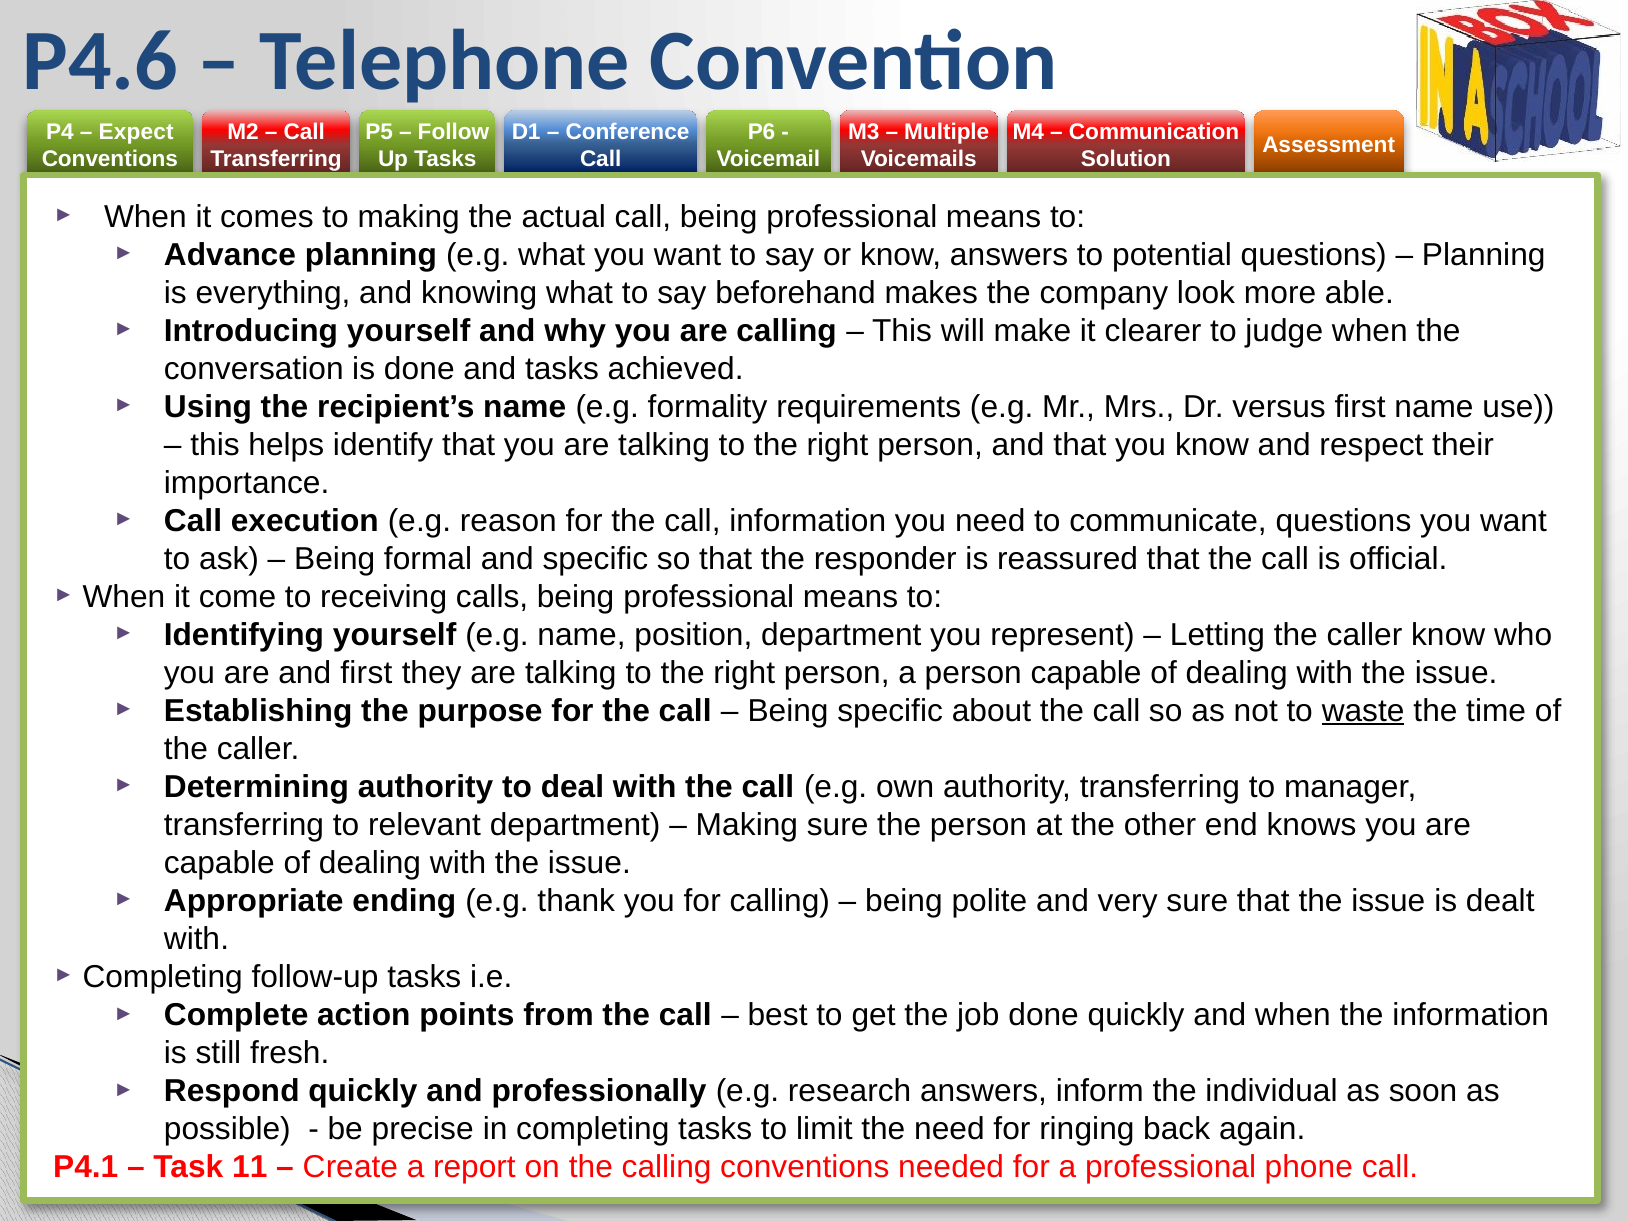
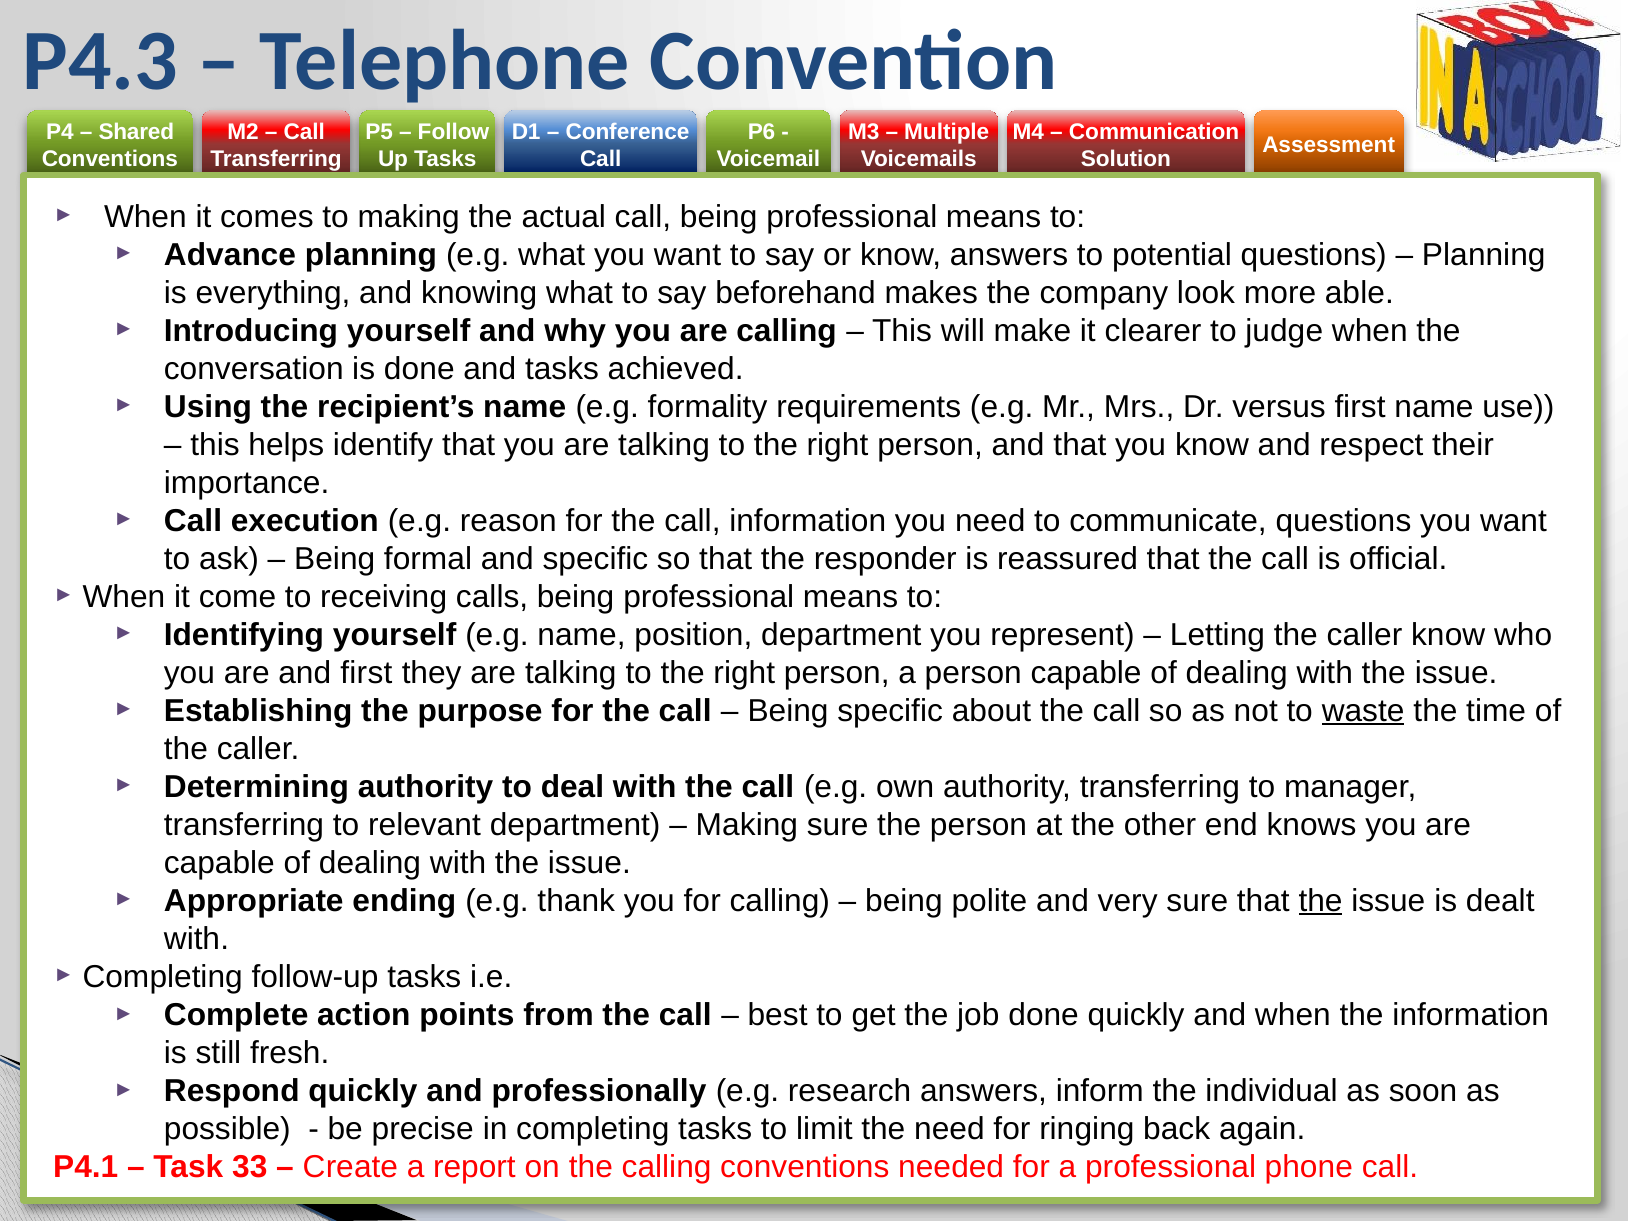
P4.6: P4.6 -> P4.3
Expect: Expect -> Shared
the at (1321, 901) underline: none -> present
11: 11 -> 33
